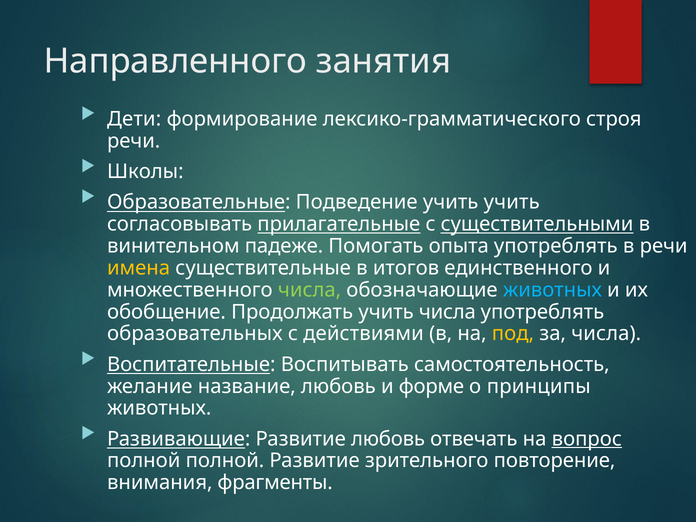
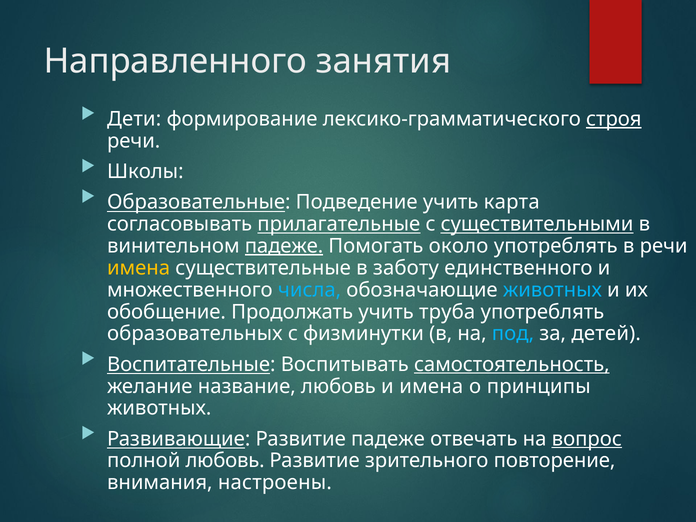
строя underline: none -> present
учить учить: учить -> карта
падеже at (284, 246) underline: none -> present
опыта: опыта -> около
итогов: итогов -> заботу
числа at (310, 290) colour: light green -> light blue
учить числа: числа -> труба
действиями: действиями -> физминутки
под colour: yellow -> light blue
за числа: числа -> детей
самостоятельность underline: none -> present
и форме: форме -> имена
Развитие любовь: любовь -> падеже
полной полной: полной -> любовь
фрагменты: фрагменты -> настроены
